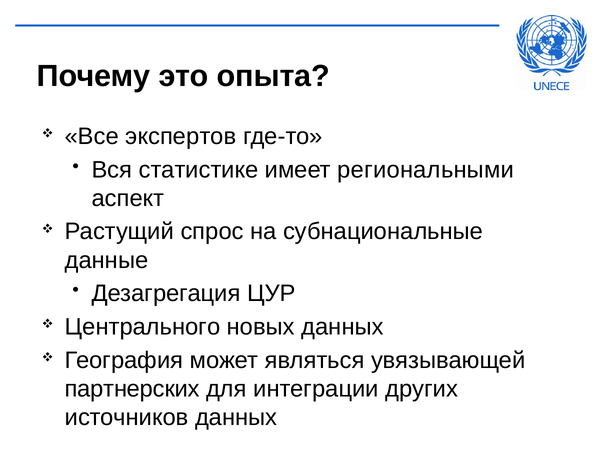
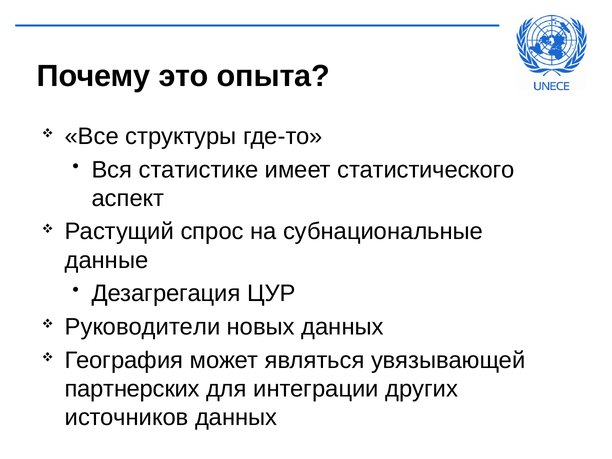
экспертов: экспертов -> структуры
региональными: региональными -> статистического
Центрального: Центрального -> Руководители
